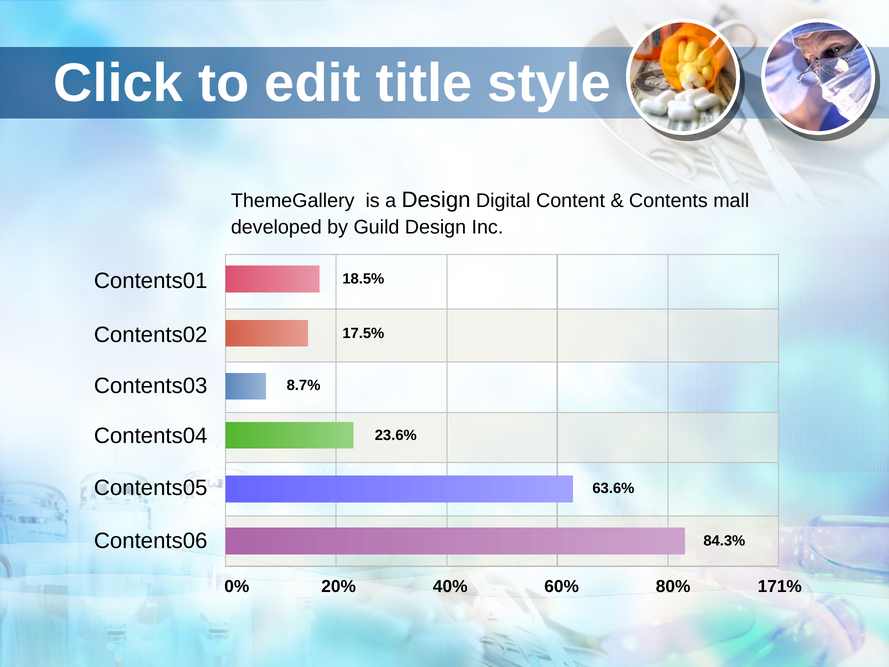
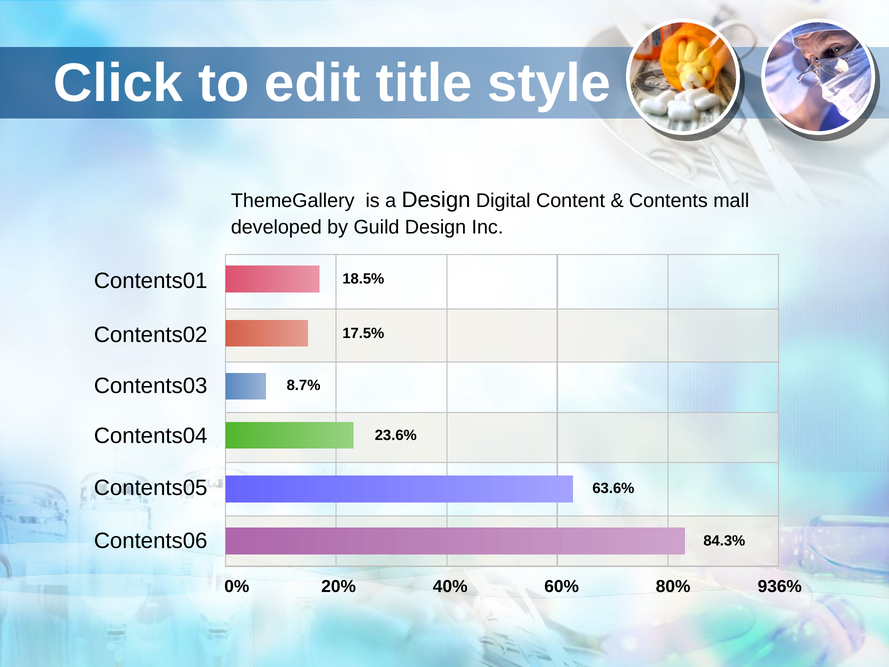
171%: 171% -> 936%
